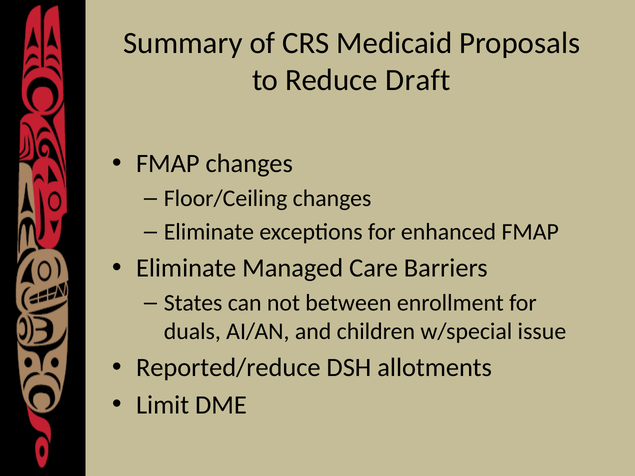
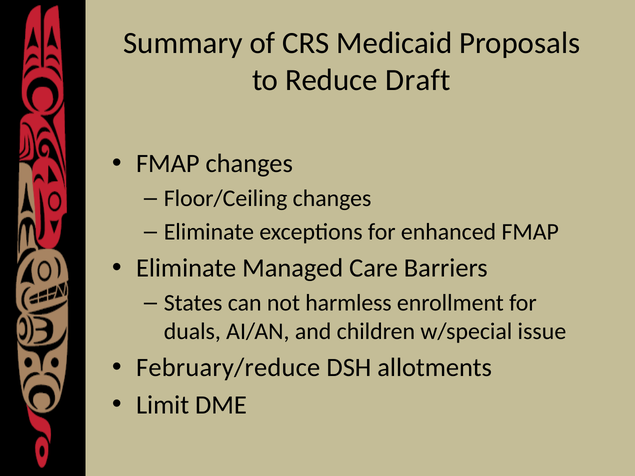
between: between -> harmless
Reported/reduce: Reported/reduce -> February/reduce
